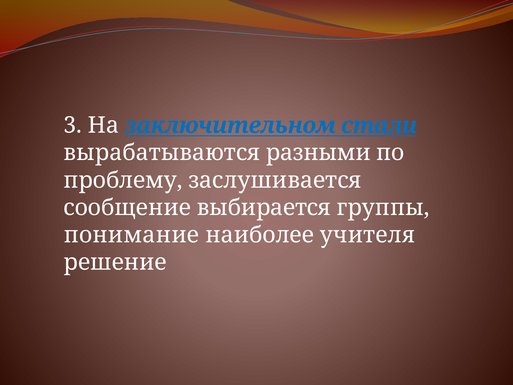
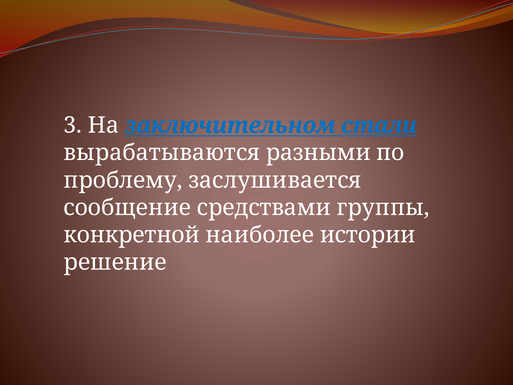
выбирается: выбирается -> средствами
понимание: понимание -> конкретной
учителя: учителя -> истории
